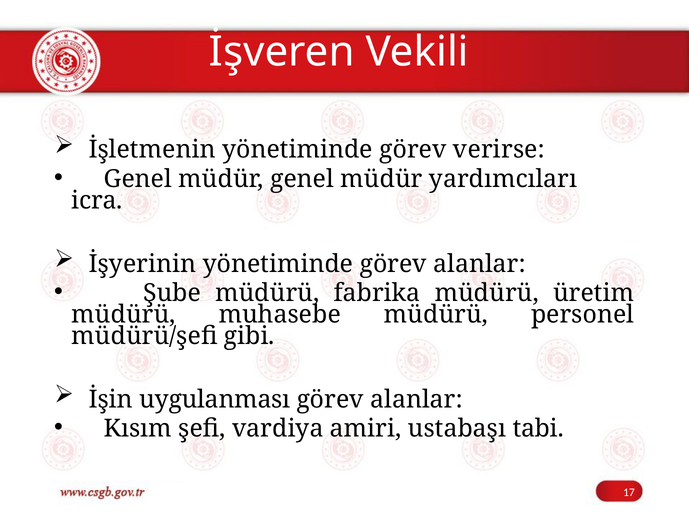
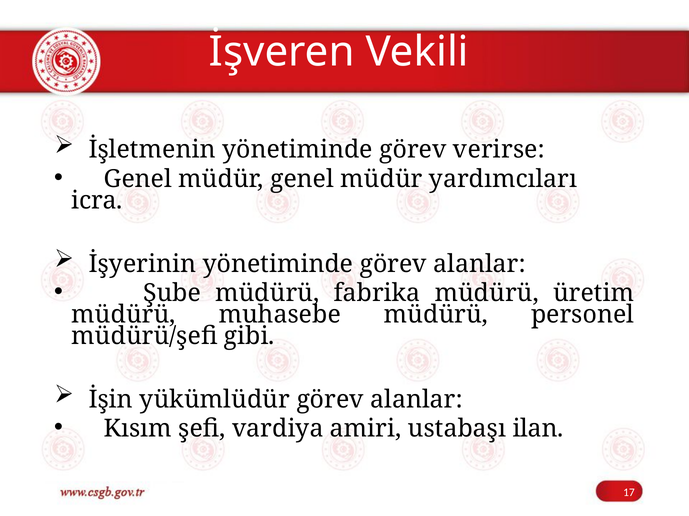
uygulanması: uygulanması -> yükümlüdür
tabi: tabi -> ilan
